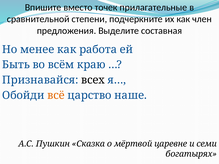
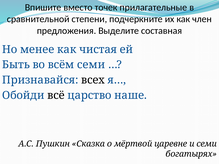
работа: работа -> чистая
всём краю: краю -> семи
всё colour: orange -> black
